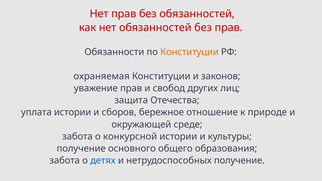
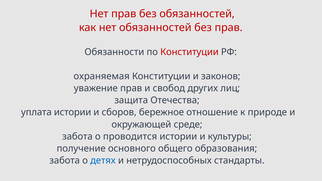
Конституции at (189, 52) colour: orange -> red
конкурсной: конкурсной -> проводится
нетрудоспособных получение: получение -> стандарты
